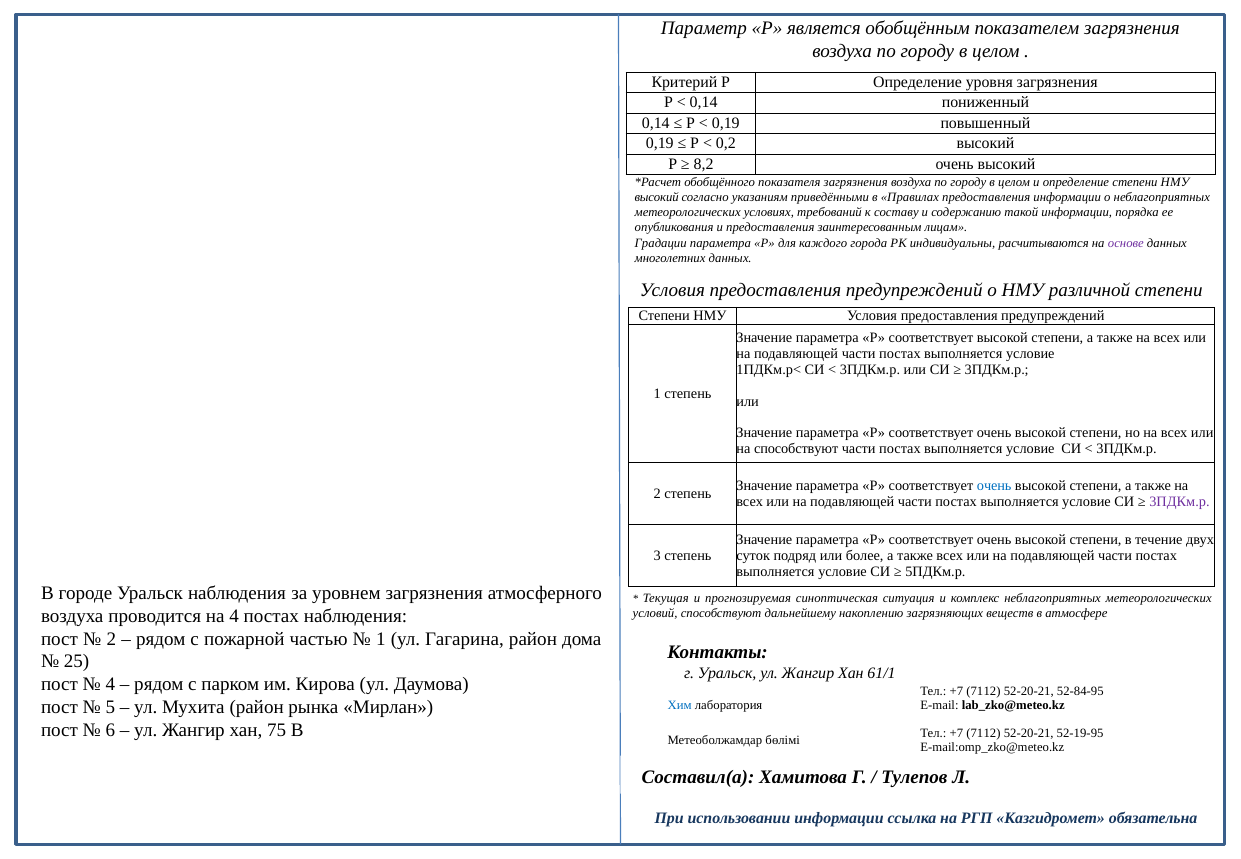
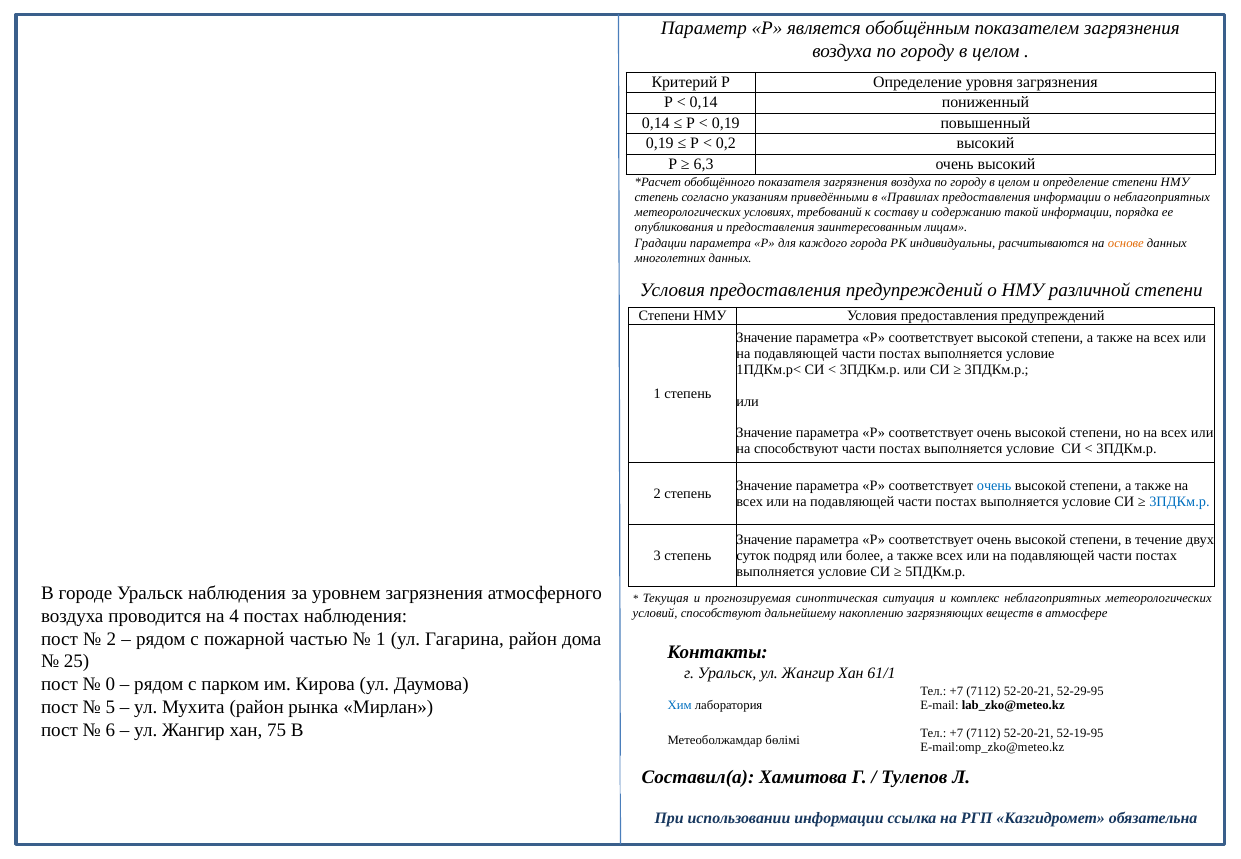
8,2: 8,2 -> 6,3
высокий at (657, 197): высокий -> степень
основе colour: purple -> orange
3ПДКм.р at (1179, 502) colour: purple -> blue
4 at (110, 685): 4 -> 0
52-84-95: 52-84-95 -> 52-29-95
